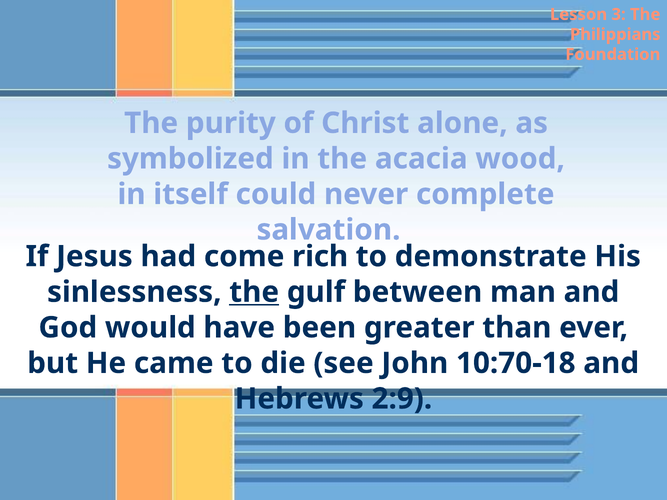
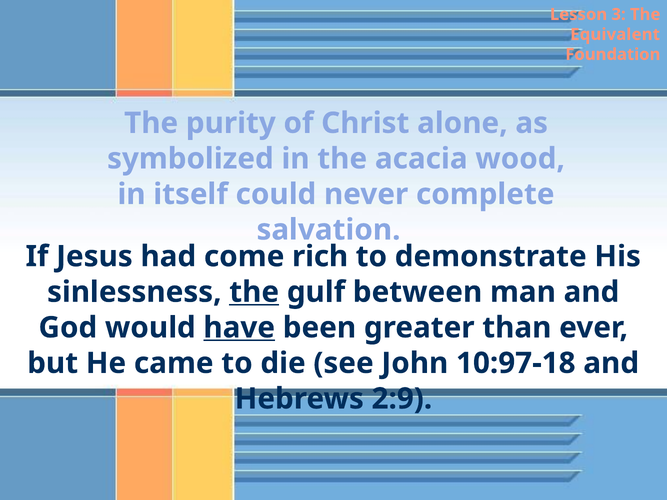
Philippians: Philippians -> Equivalent
have underline: none -> present
10:70-18: 10:70-18 -> 10:97-18
